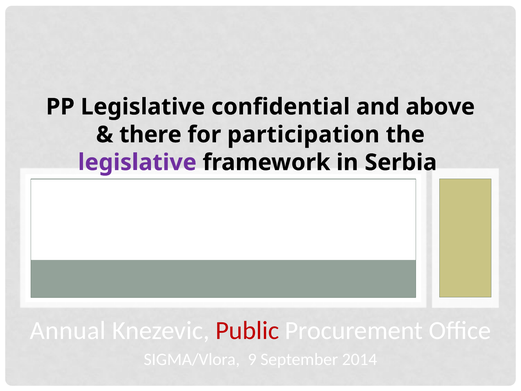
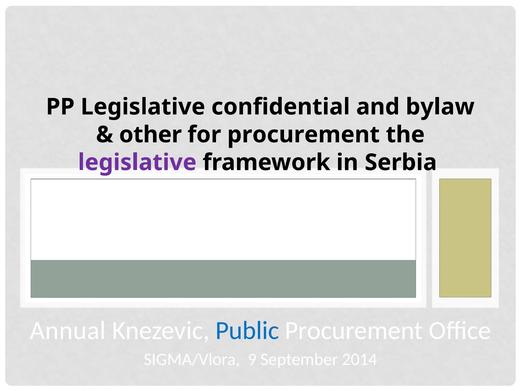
above: above -> bylaw
there: there -> other
for participation: participation -> procurement
Public colour: red -> blue
